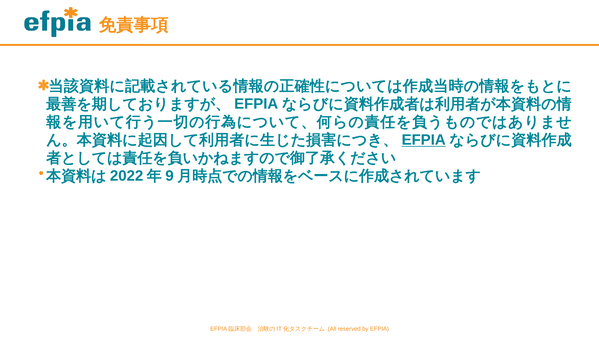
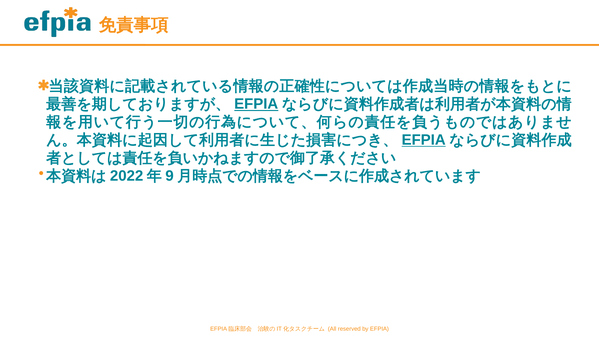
EFPIA at (256, 104) underline: none -> present
